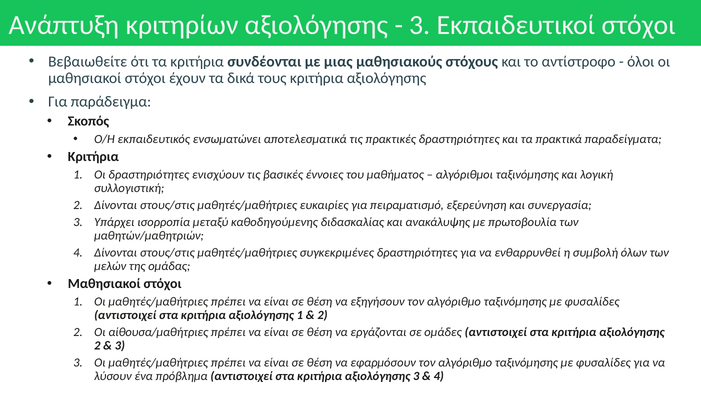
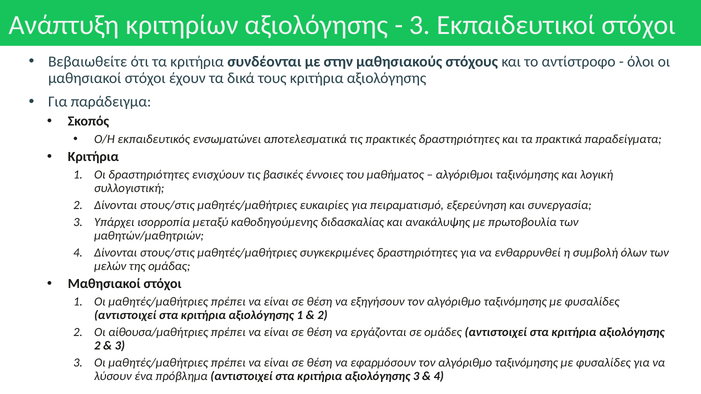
μιας: μιας -> στην
